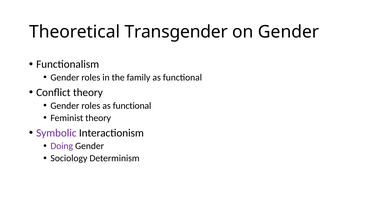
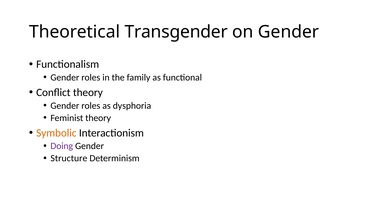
roles as functional: functional -> dysphoria
Symbolic colour: purple -> orange
Sociology: Sociology -> Structure
